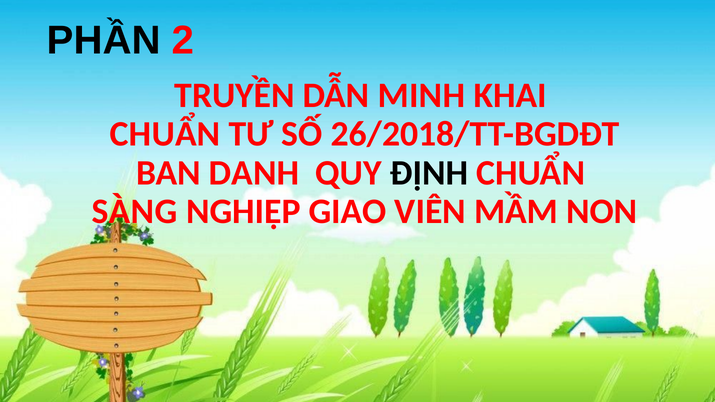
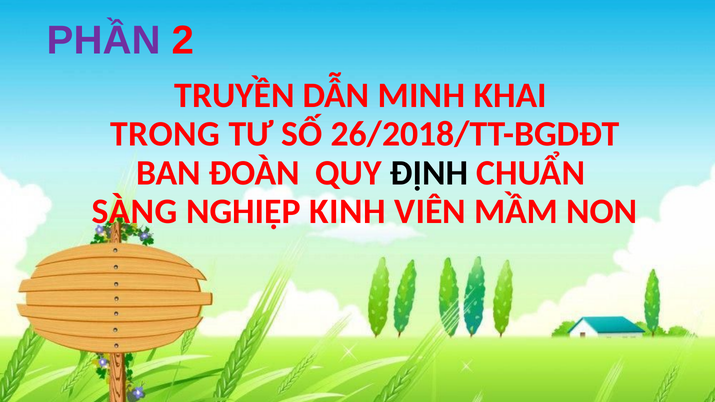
PHẦN colour: black -> purple
CHUẨN at (165, 134): CHUẨN -> TRONG
DANH: DANH -> ĐOÀN
GIAO: GIAO -> KINH
